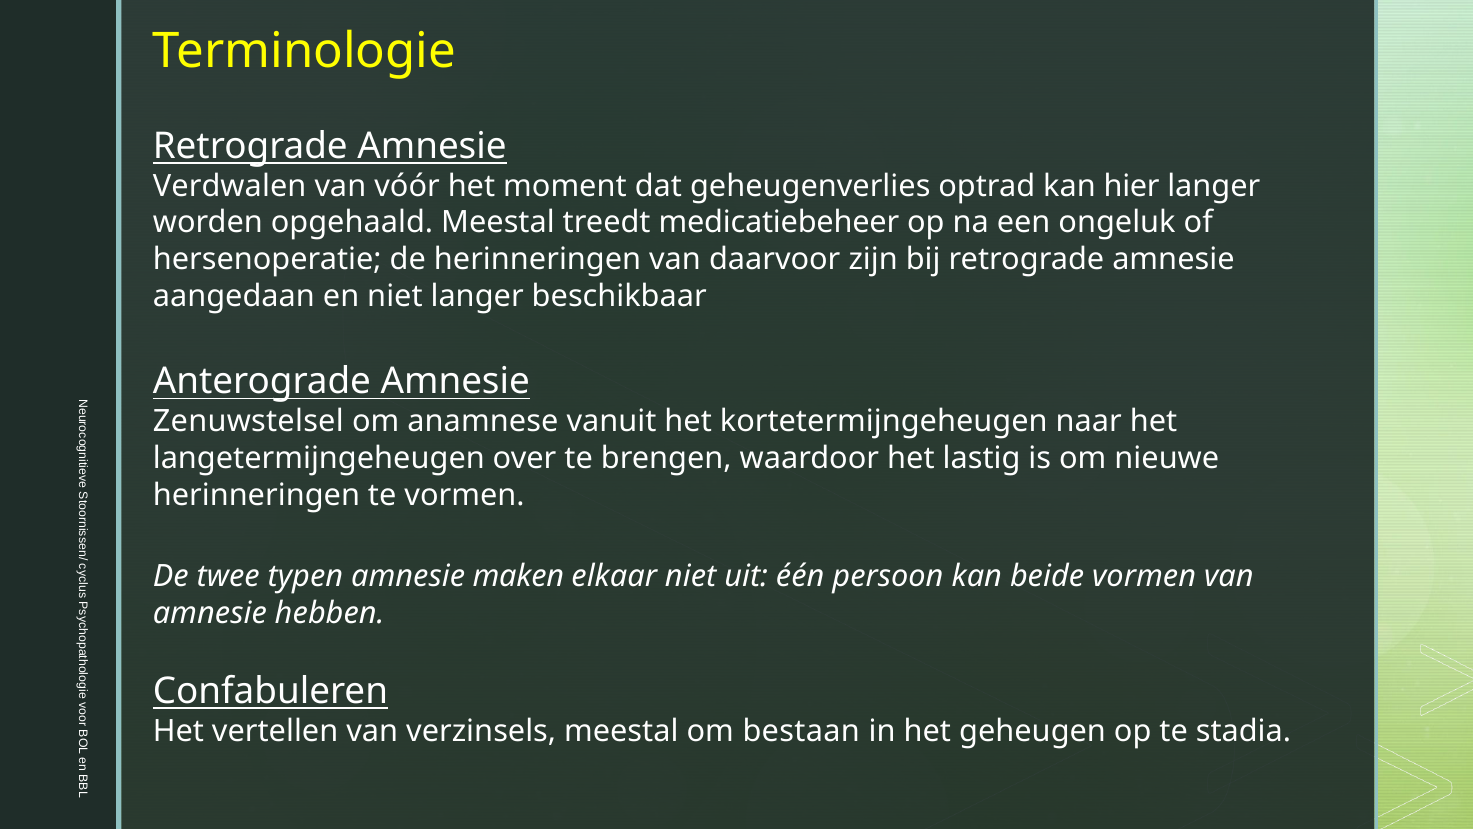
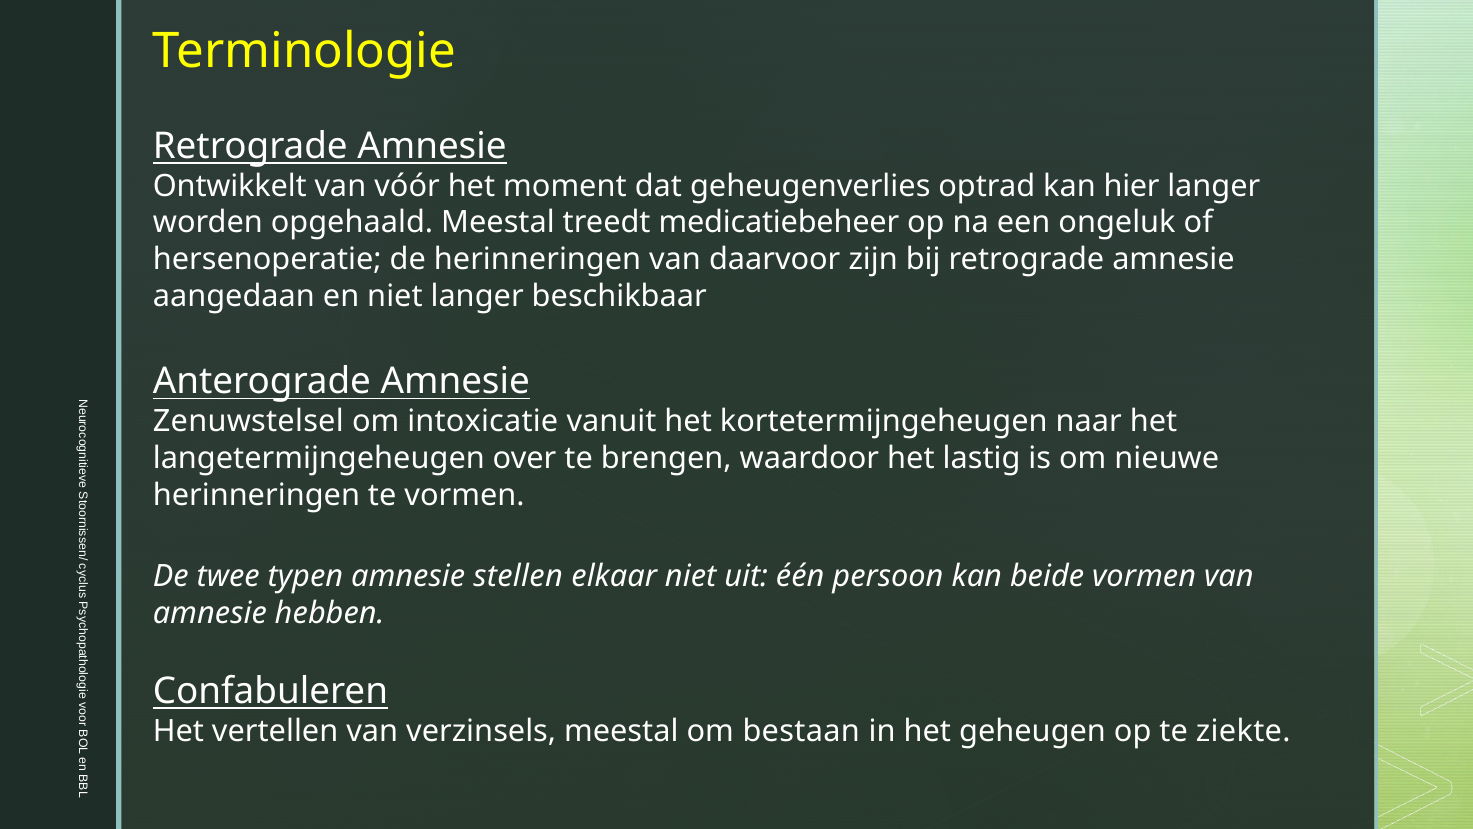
Verdwalen: Verdwalen -> Ontwikkelt
anamnese: anamnese -> intoxicatie
maken: maken -> stellen
stadia: stadia -> ziekte
